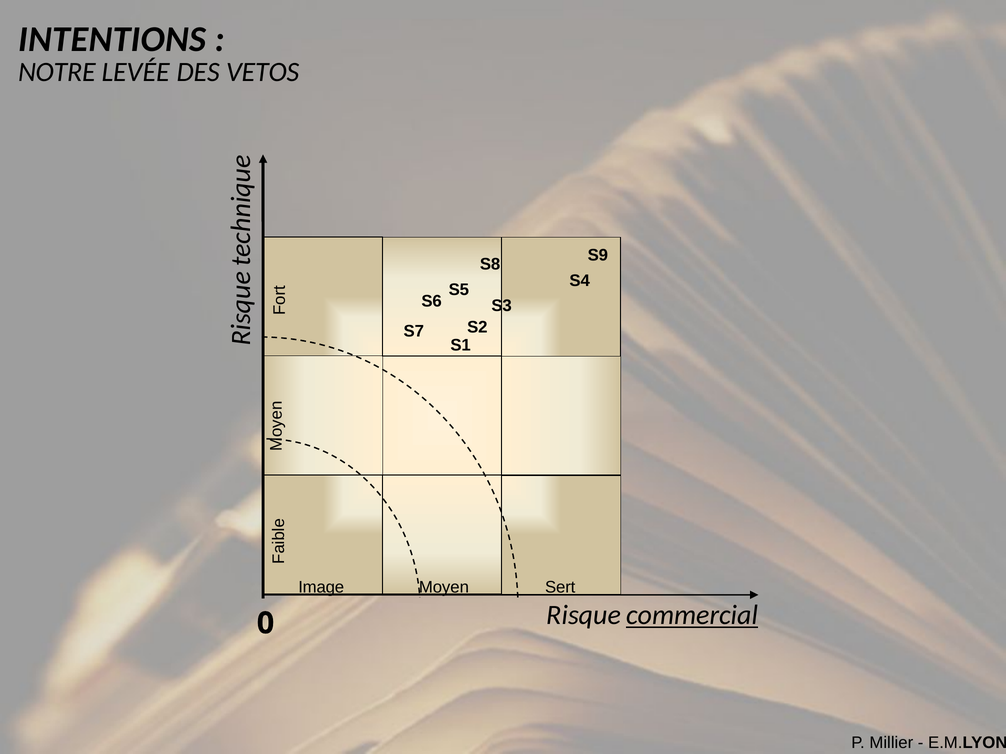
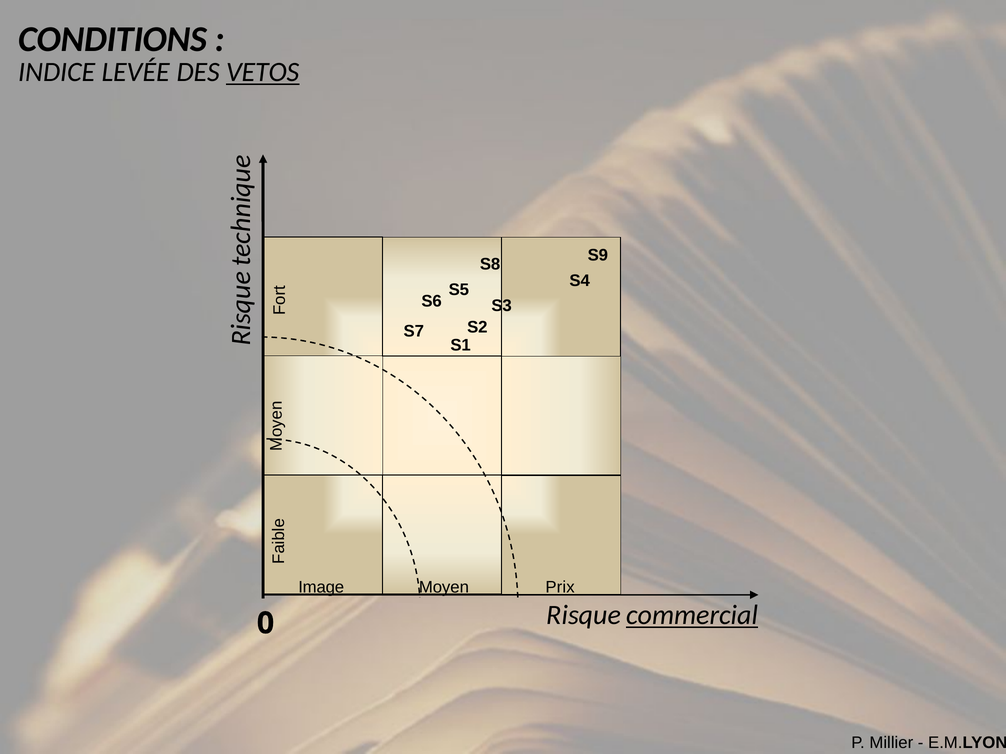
INTENTIONS: INTENTIONS -> CONDITIONS
NOTRE: NOTRE -> INDICE
VETOS underline: none -> present
Sert: Sert -> Prix
